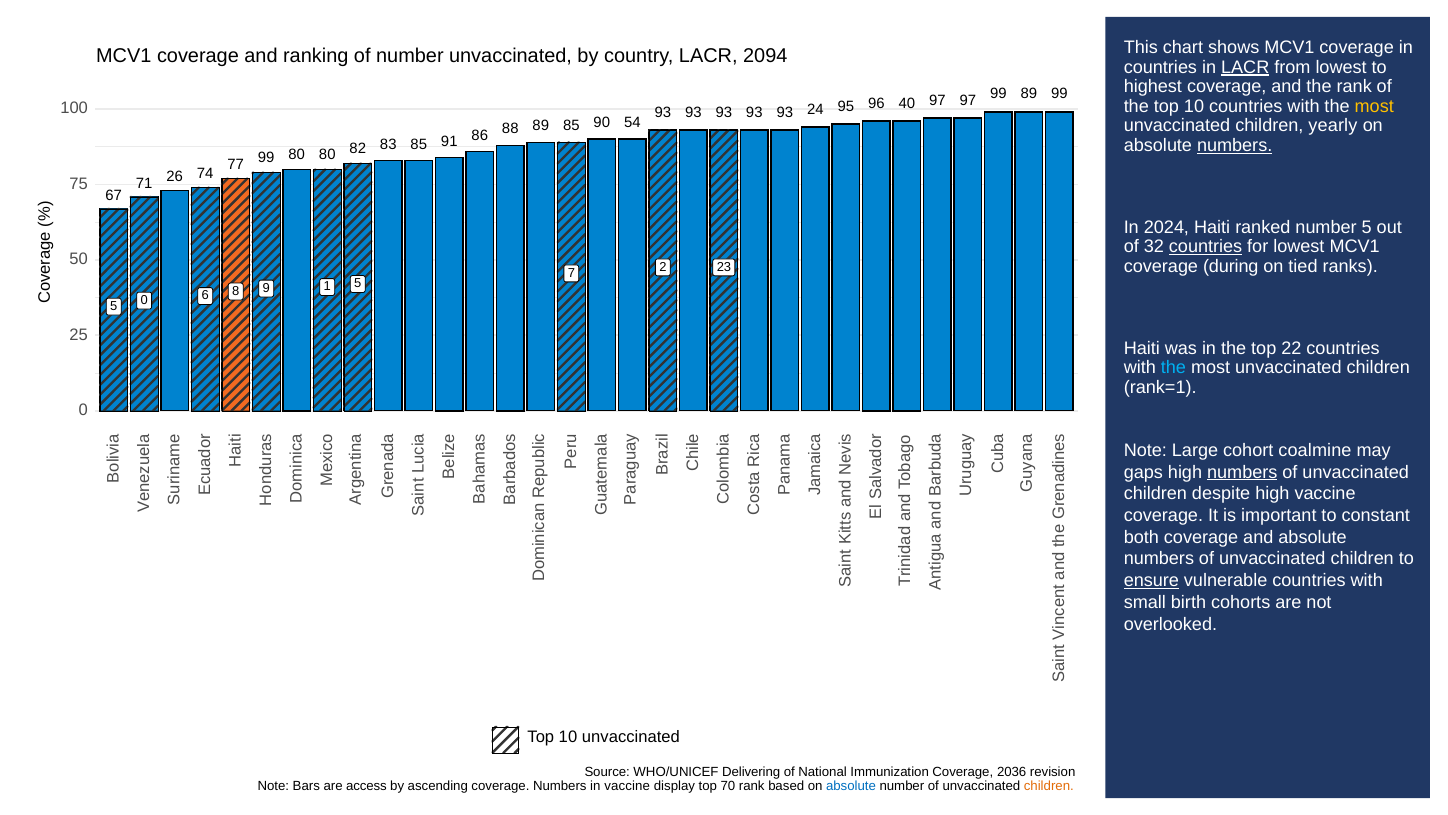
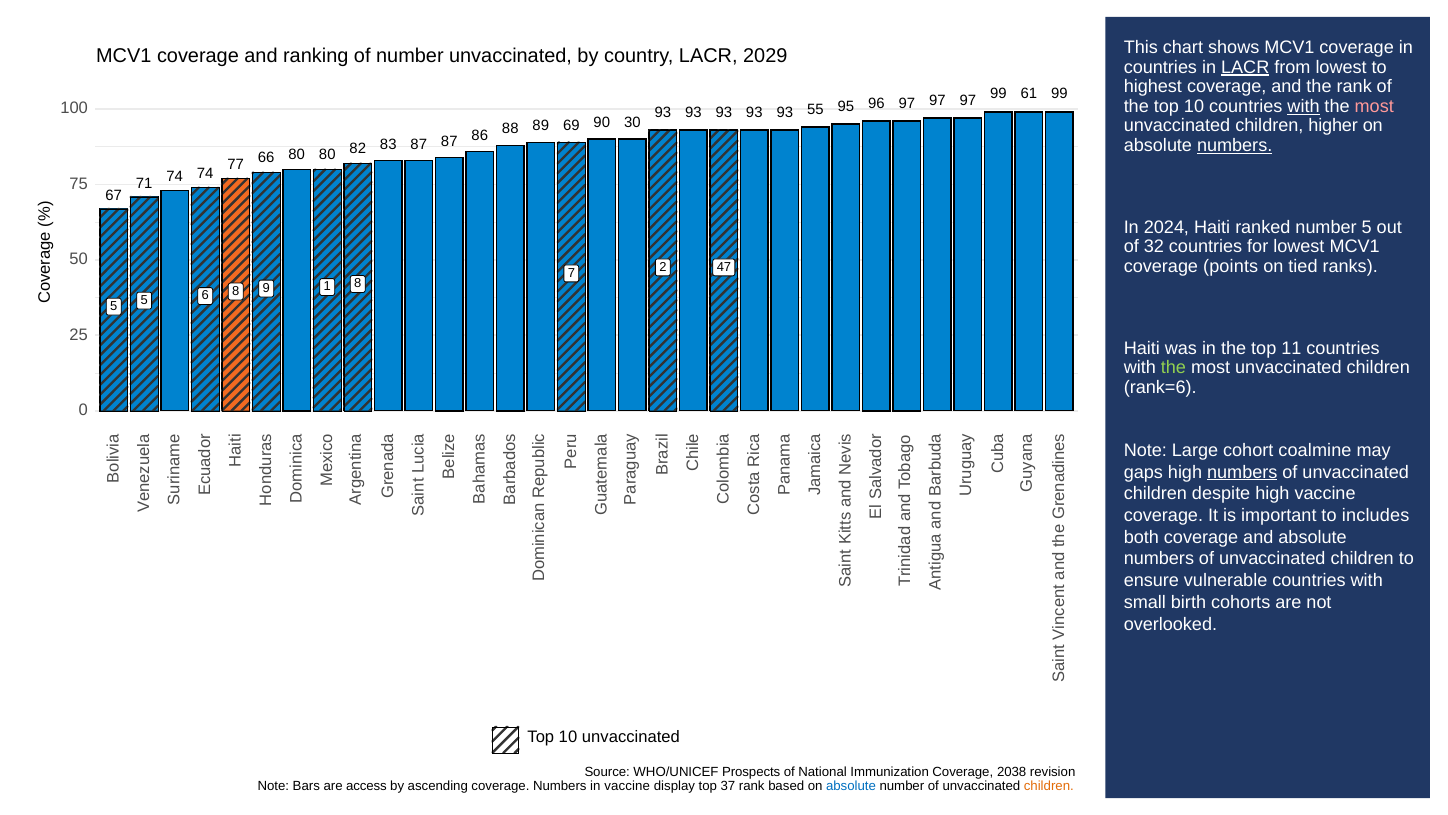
2094: 2094 -> 2029
99 89: 89 -> 61
with at (1304, 106) underline: none -> present
most at (1374, 106) colour: yellow -> pink
24: 24 -> 55
96 40: 40 -> 97
yearly: yearly -> higher
54: 54 -> 30
83 91: 91 -> 87
88 85: 85 -> 69
82 85: 85 -> 87
77 99: 99 -> 66
71 26: 26 -> 74
countries at (1206, 247) underline: present -> none
during: during -> points
23: 23 -> 47
5 0: 0 -> 5
1 5: 5 -> 8
22: 22 -> 11
the at (1173, 368) colour: light blue -> light green
rank=1: rank=1 -> rank=6
constant: constant -> includes
ensure underline: present -> none
Delivering: Delivering -> Prospects
2036: 2036 -> 2038
70: 70 -> 37
